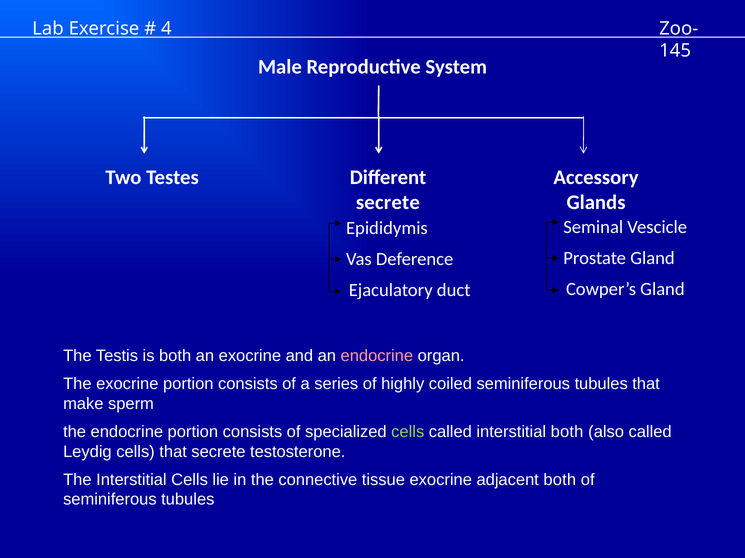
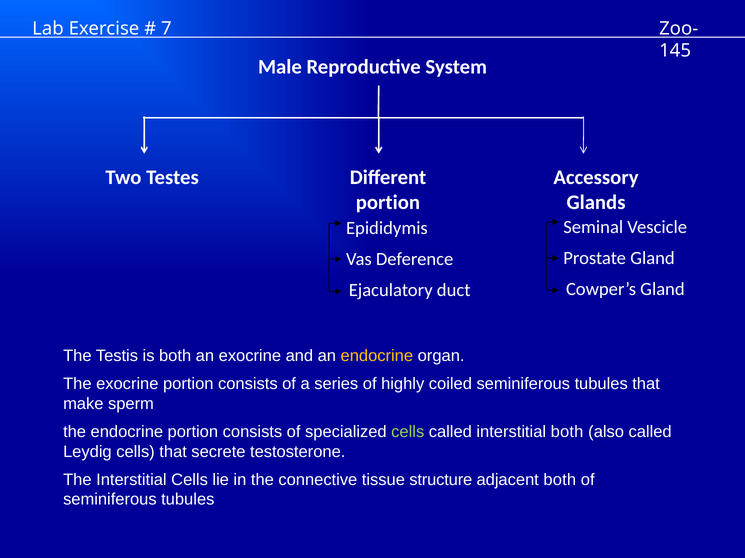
4: 4 -> 7
secrete at (388, 202): secrete -> portion
endocrine at (377, 356) colour: pink -> yellow
tissue exocrine: exocrine -> structure
